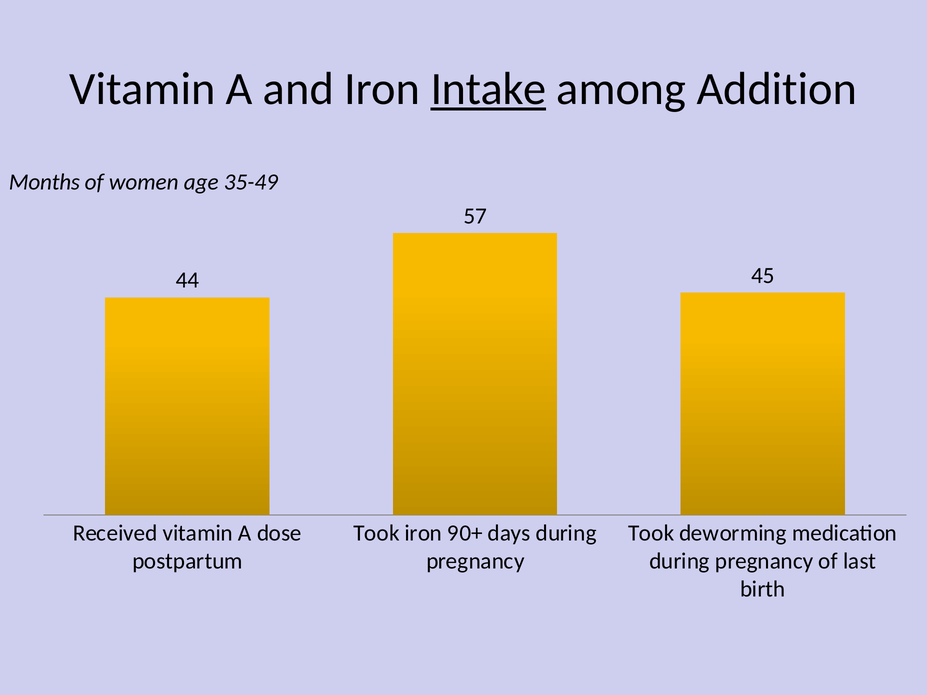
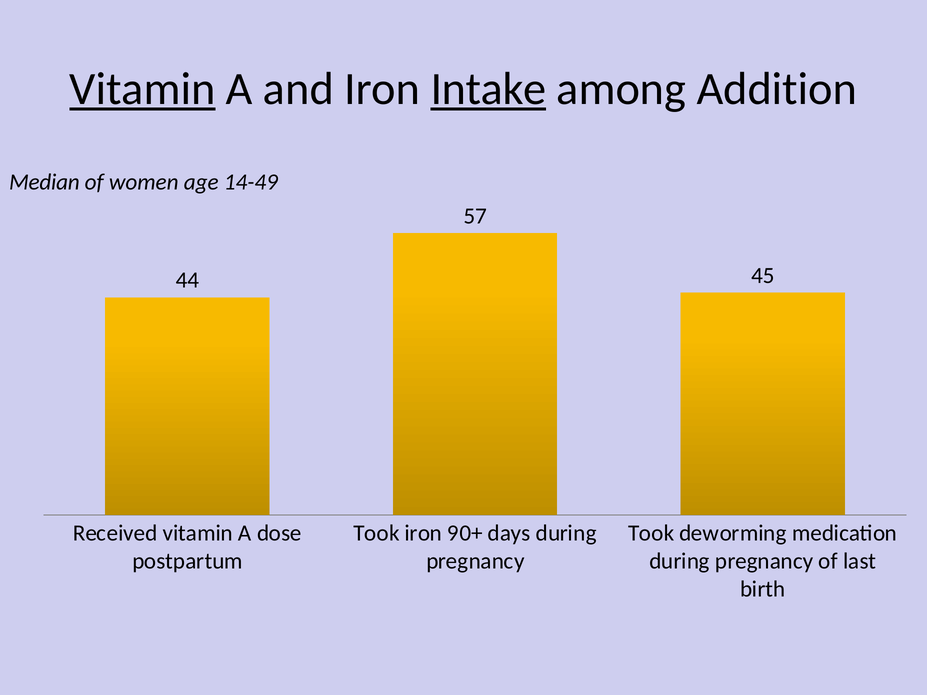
Vitamin at (142, 89) underline: none -> present
Months: Months -> Median
35-49: 35-49 -> 14-49
